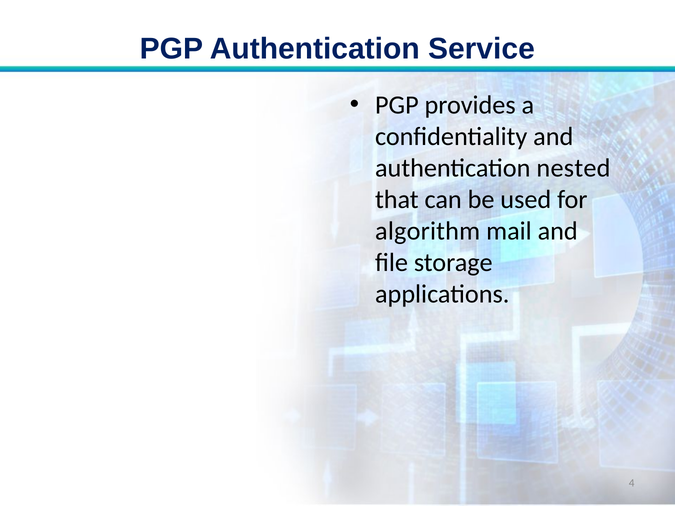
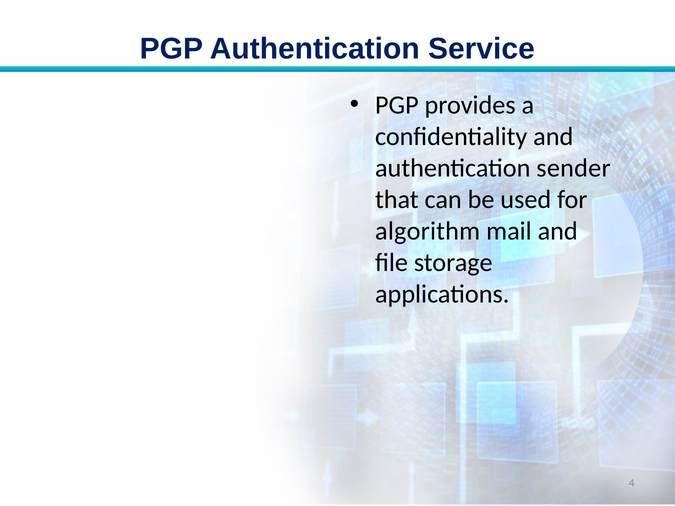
nested: nested -> sender
